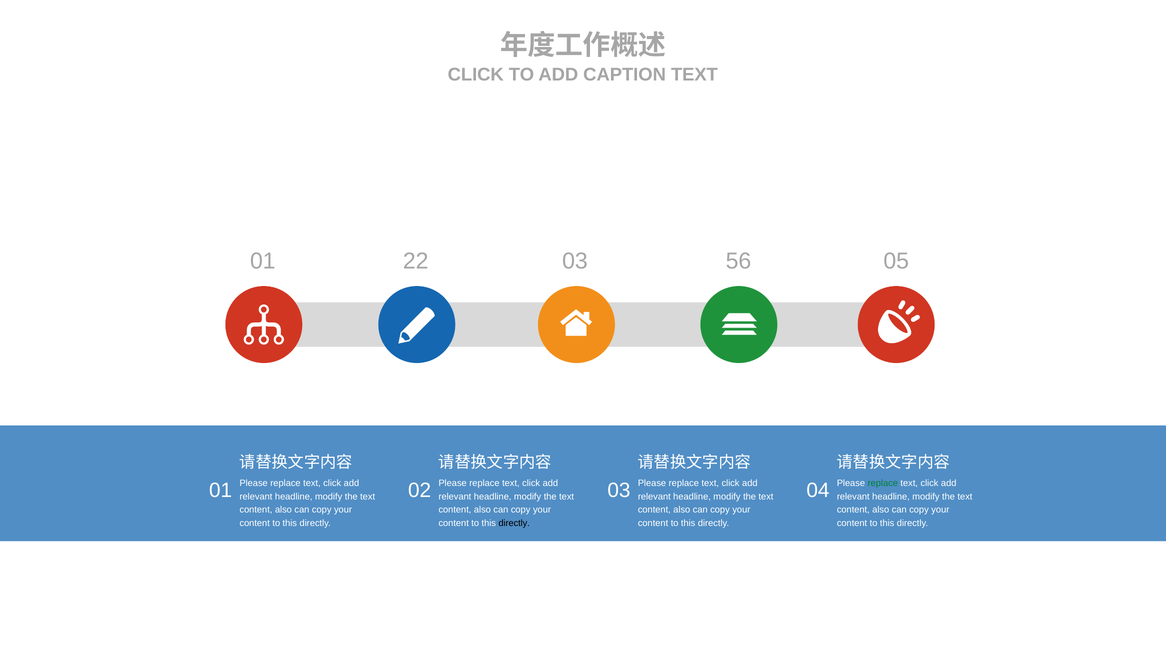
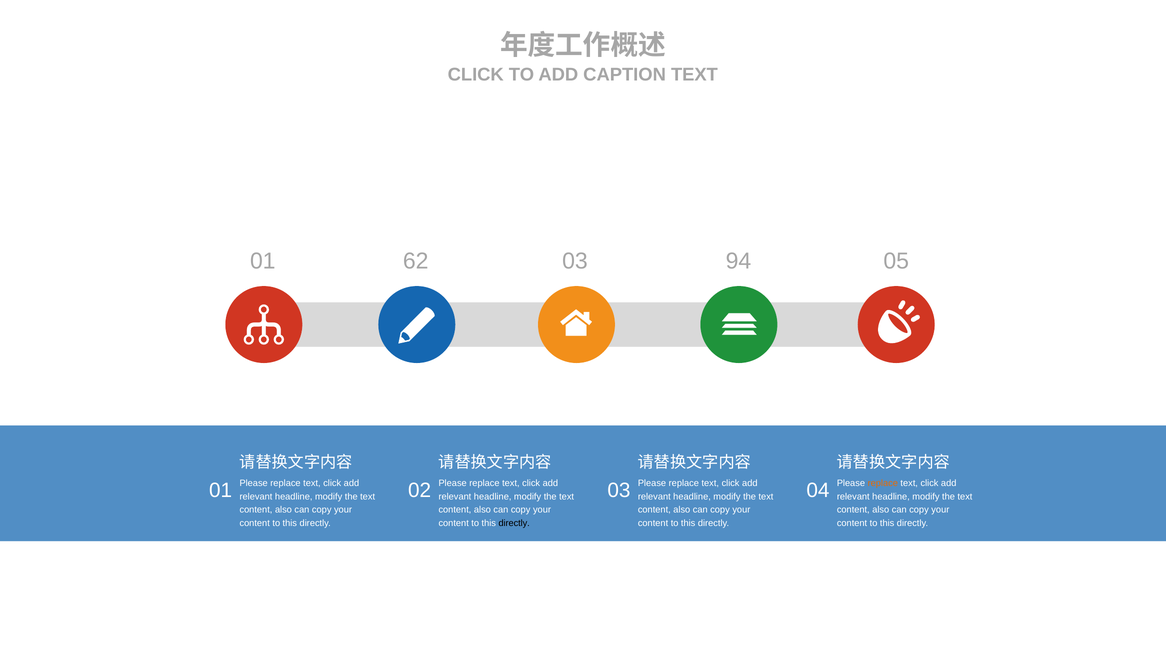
22: 22 -> 62
56: 56 -> 94
replace at (883, 483) colour: green -> orange
